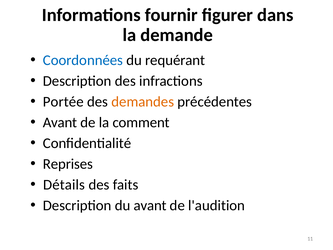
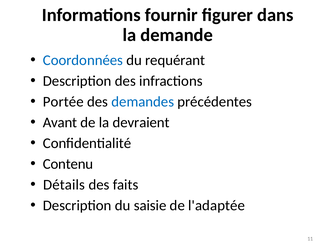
demandes colour: orange -> blue
comment: comment -> devraient
Reprises: Reprises -> Contenu
du avant: avant -> saisie
l'audition: l'audition -> l'adaptée
